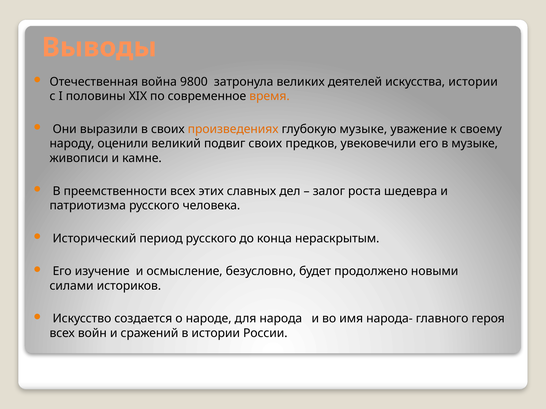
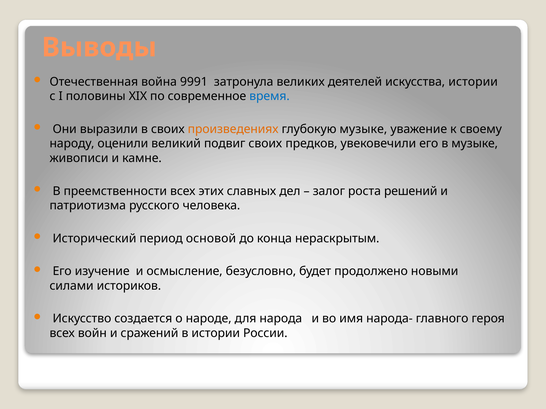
9800: 9800 -> 9991
время colour: orange -> blue
шедевра: шедевра -> решений
период русского: русского -> основой
